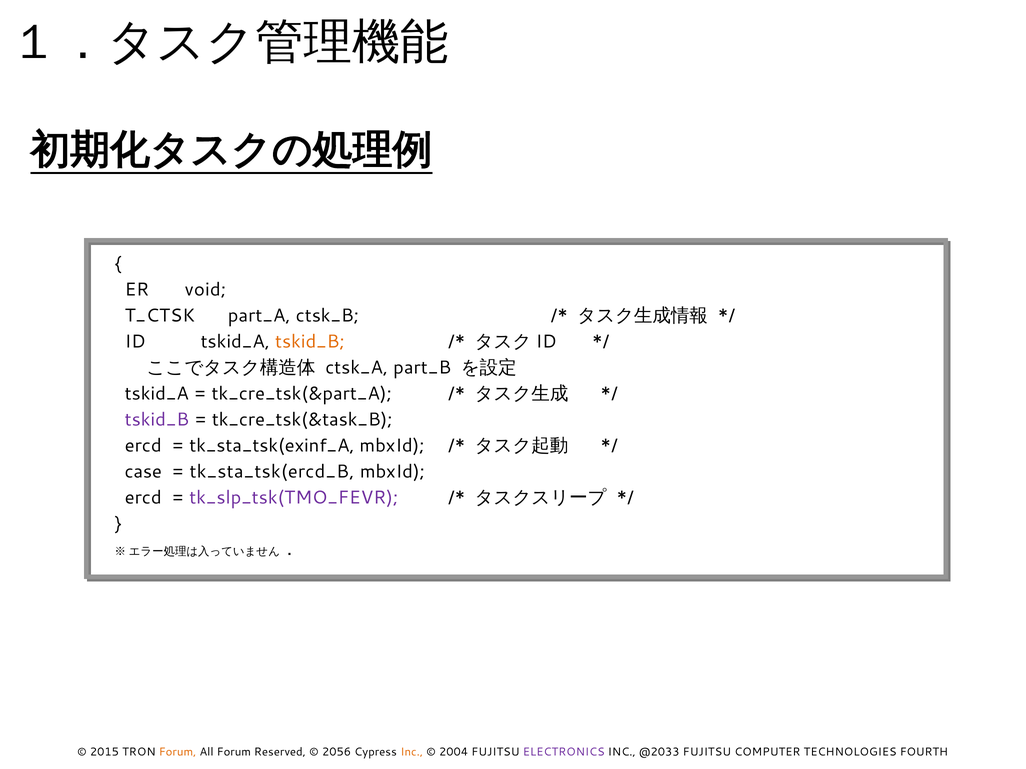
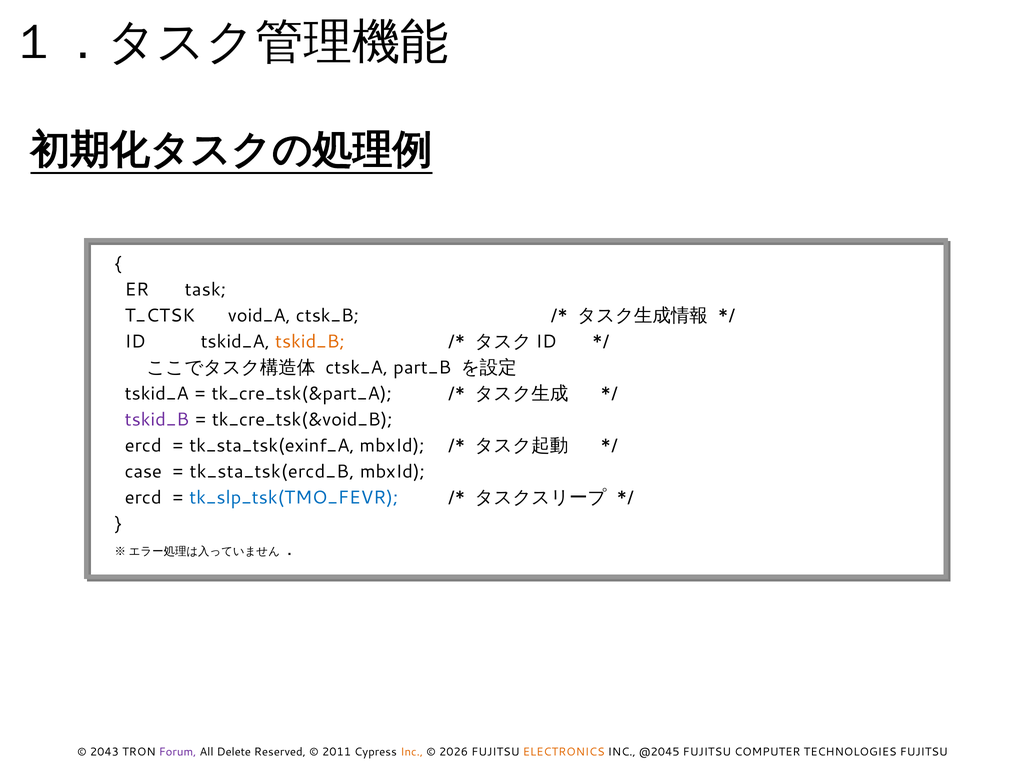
void: void -> task
part_A: part_A -> void_A
tk_cre_tsk(&task_B: tk_cre_tsk(&task_B -> tk_cre_tsk(&void_B
tk_slp_tsk(TMO_FEVR colour: purple -> blue
2015: 2015 -> 2043
Forum at (178, 752) colour: orange -> purple
All Forum: Forum -> Delete
2056: 2056 -> 2011
2004: 2004 -> 2026
ELECTRONICS colour: purple -> orange
@2033: @2033 -> @2045
TECHNOLOGIES FOURTH: FOURTH -> FUJITSU
